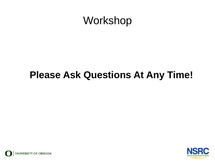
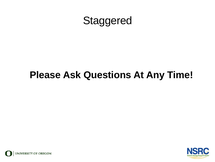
Workshop: Workshop -> Staggered
